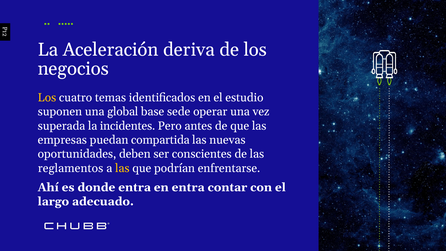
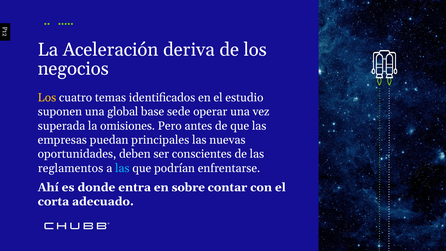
incidentes: incidentes -> omisiones
compartida: compartida -> principales
las at (122, 168) colour: yellow -> light blue
en entra: entra -> sobre
largo: largo -> corta
